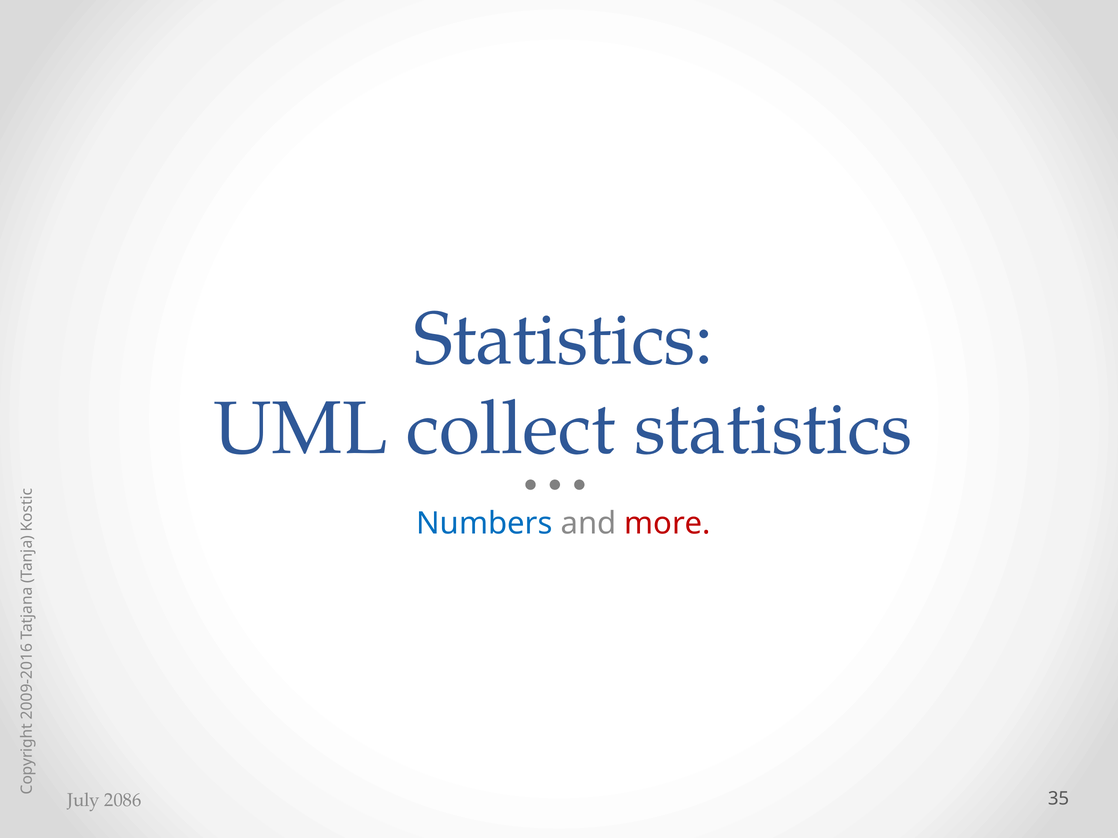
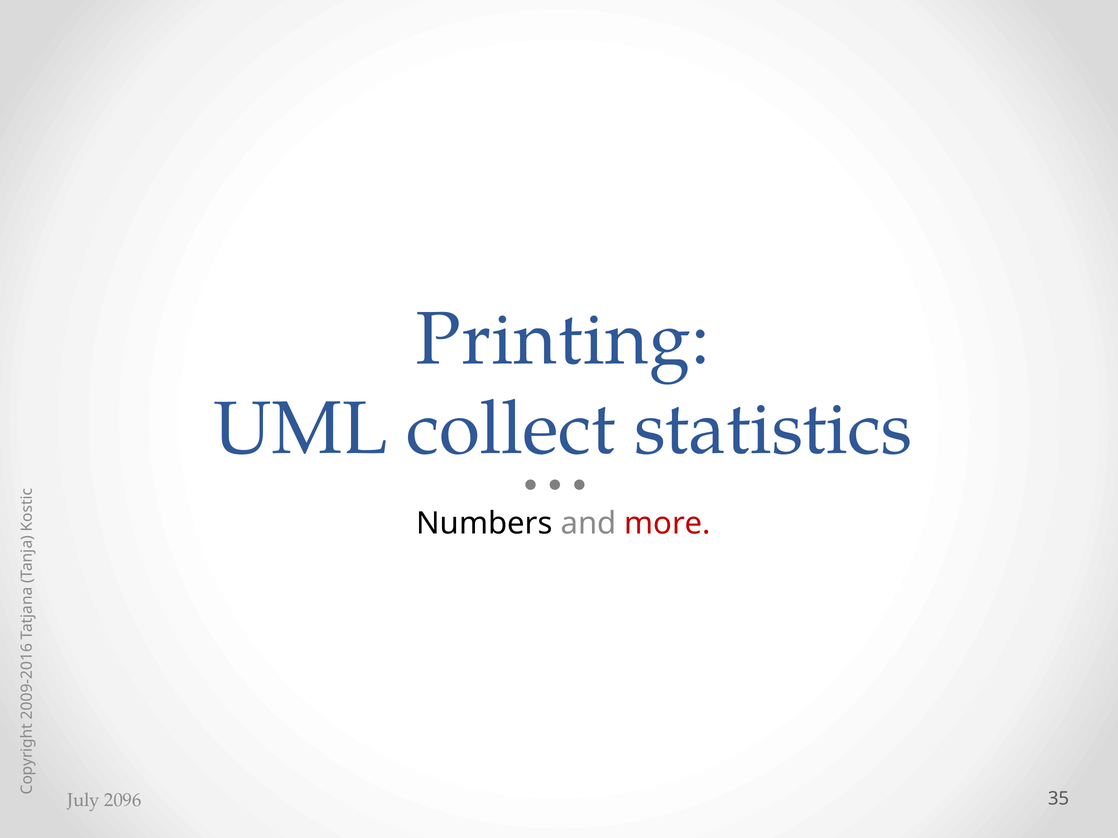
Statistics at (564, 339): Statistics -> Printing
Numbers colour: blue -> black
2086: 2086 -> 2096
